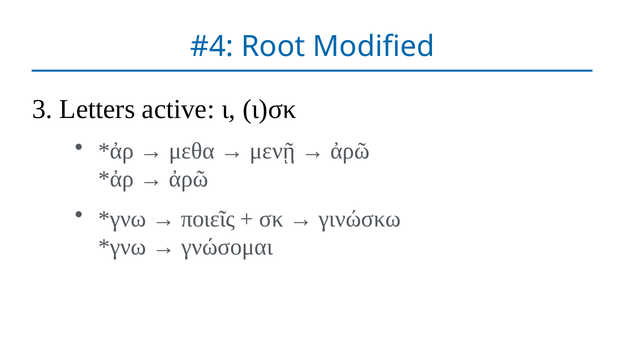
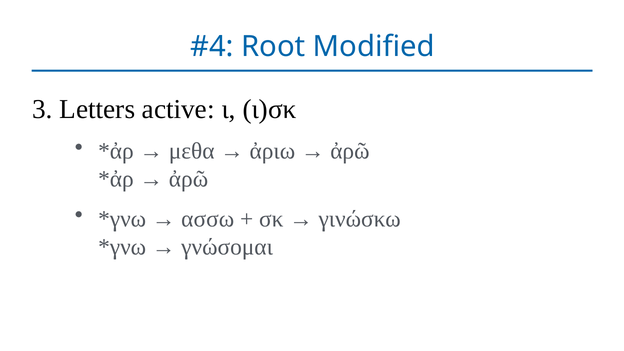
μενῇ: μενῇ -> ἀριω
ποιεῖς: ποιεῖς -> ασσω
